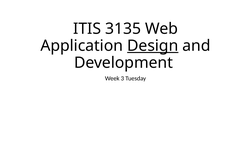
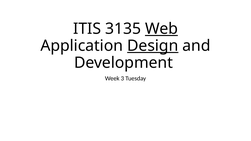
Web underline: none -> present
